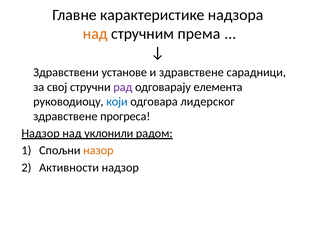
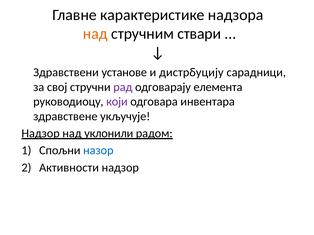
према: према -> ствари
и здравствене: здравствене -> дистрбуцију
који colour: blue -> purple
лидерског: лидерског -> инвентара
прогреса: прогреса -> укључује
назор colour: orange -> blue
